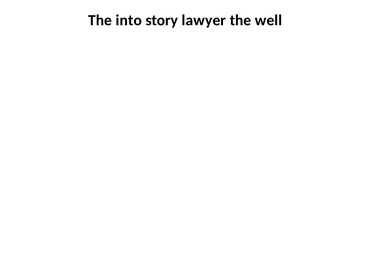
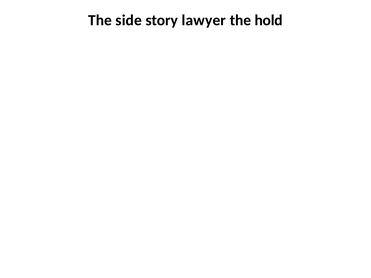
into: into -> side
well: well -> hold
